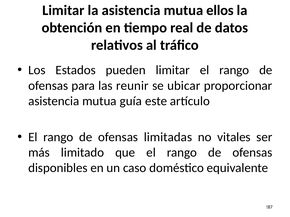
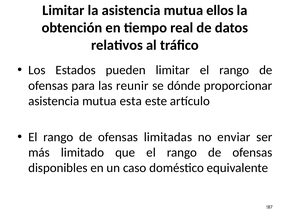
ubicar: ubicar -> dónde
guía: guía -> esta
vitales: vitales -> enviar
